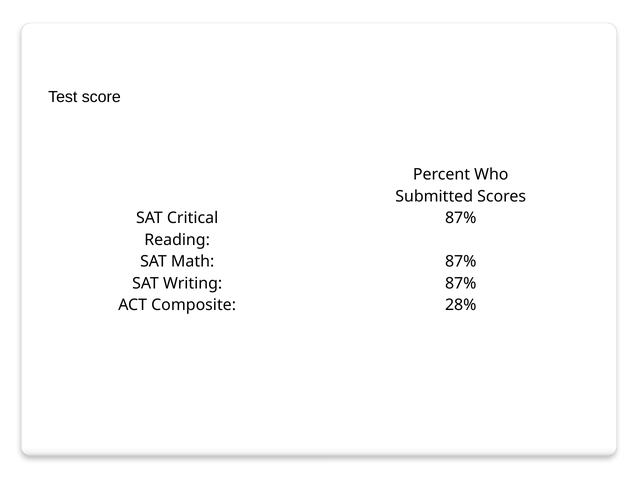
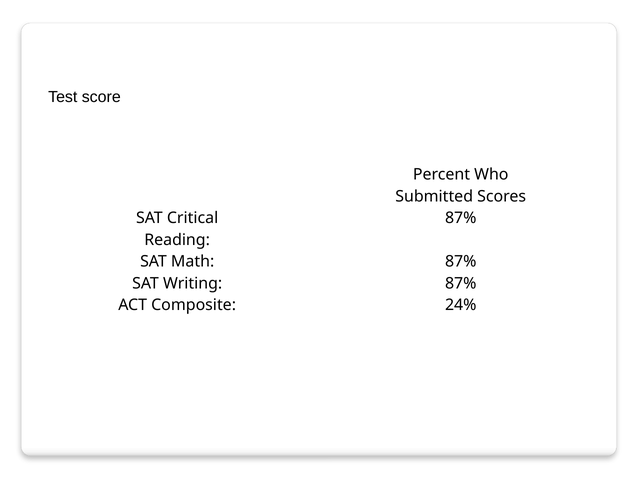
28%: 28% -> 24%
